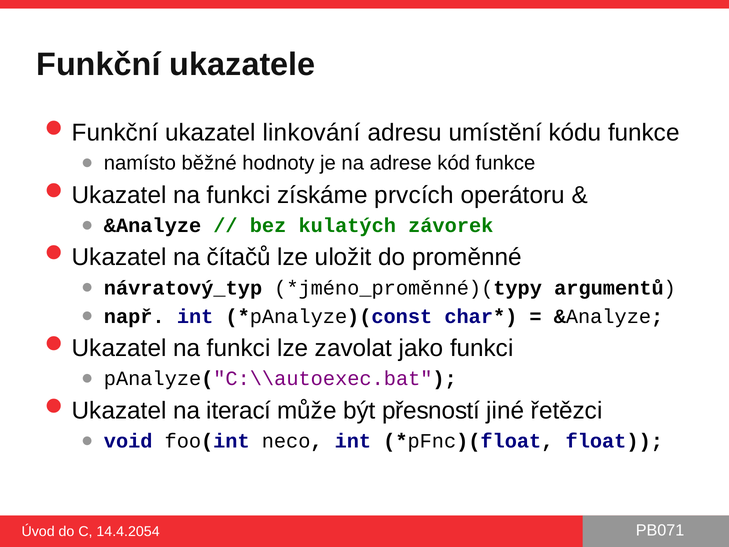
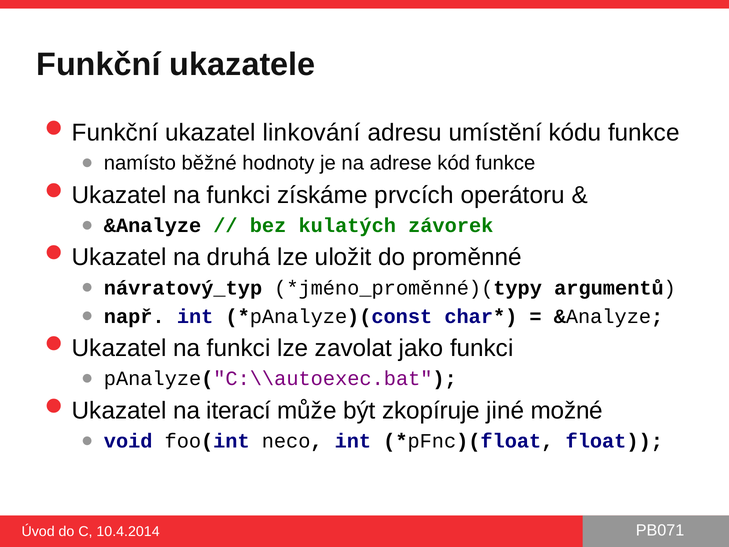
čítačů: čítačů -> druhá
přesností: přesností -> zkopíruje
řetězci: řetězci -> možné
14.4.2054: 14.4.2054 -> 10.4.2014
